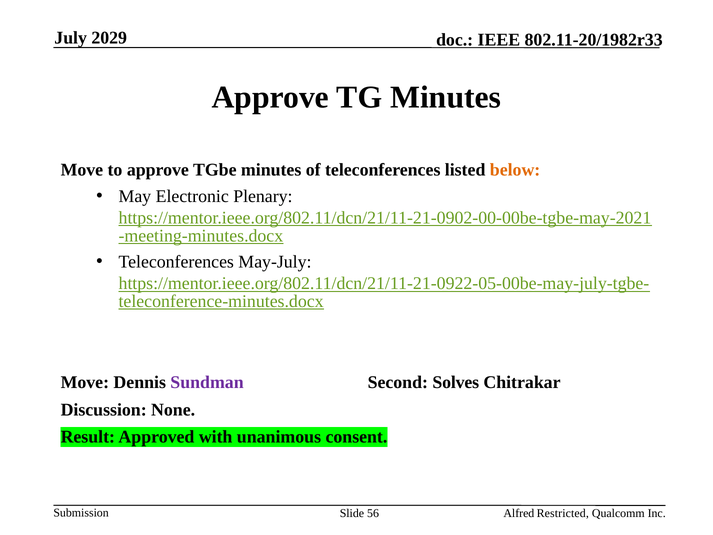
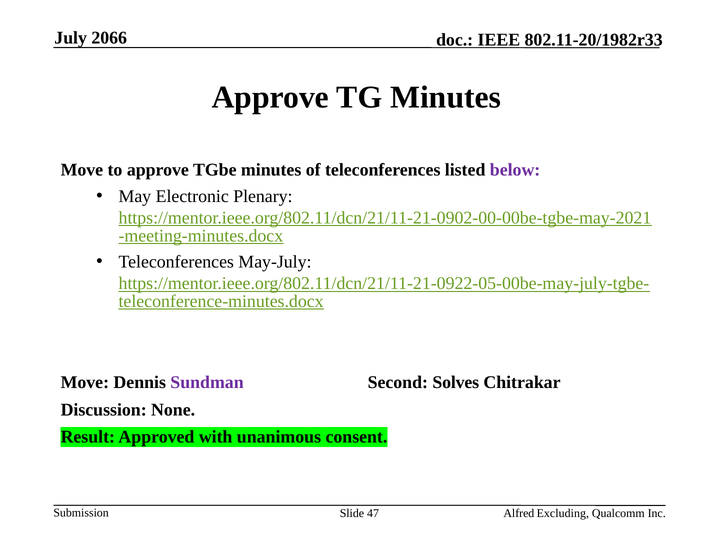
2029: 2029 -> 2066
below colour: orange -> purple
56: 56 -> 47
Restricted: Restricted -> Excluding
